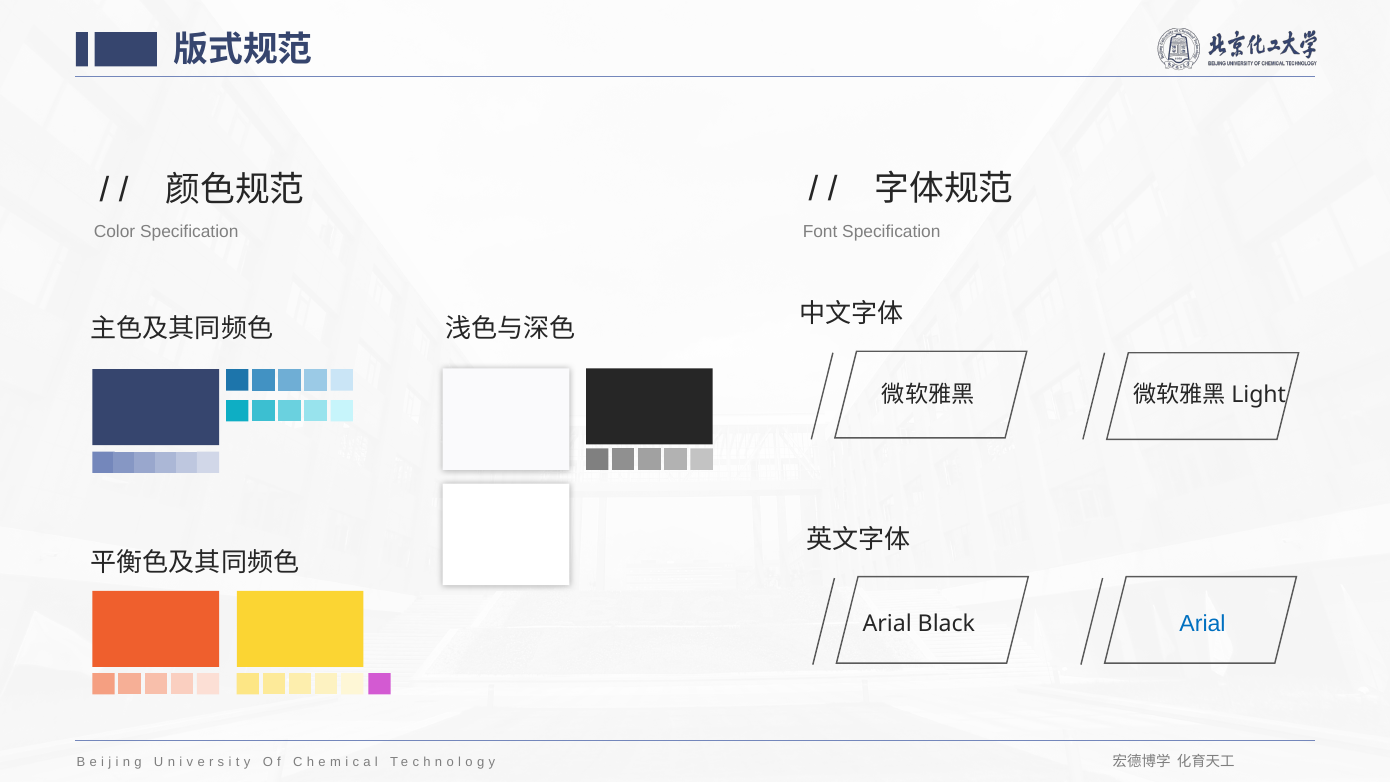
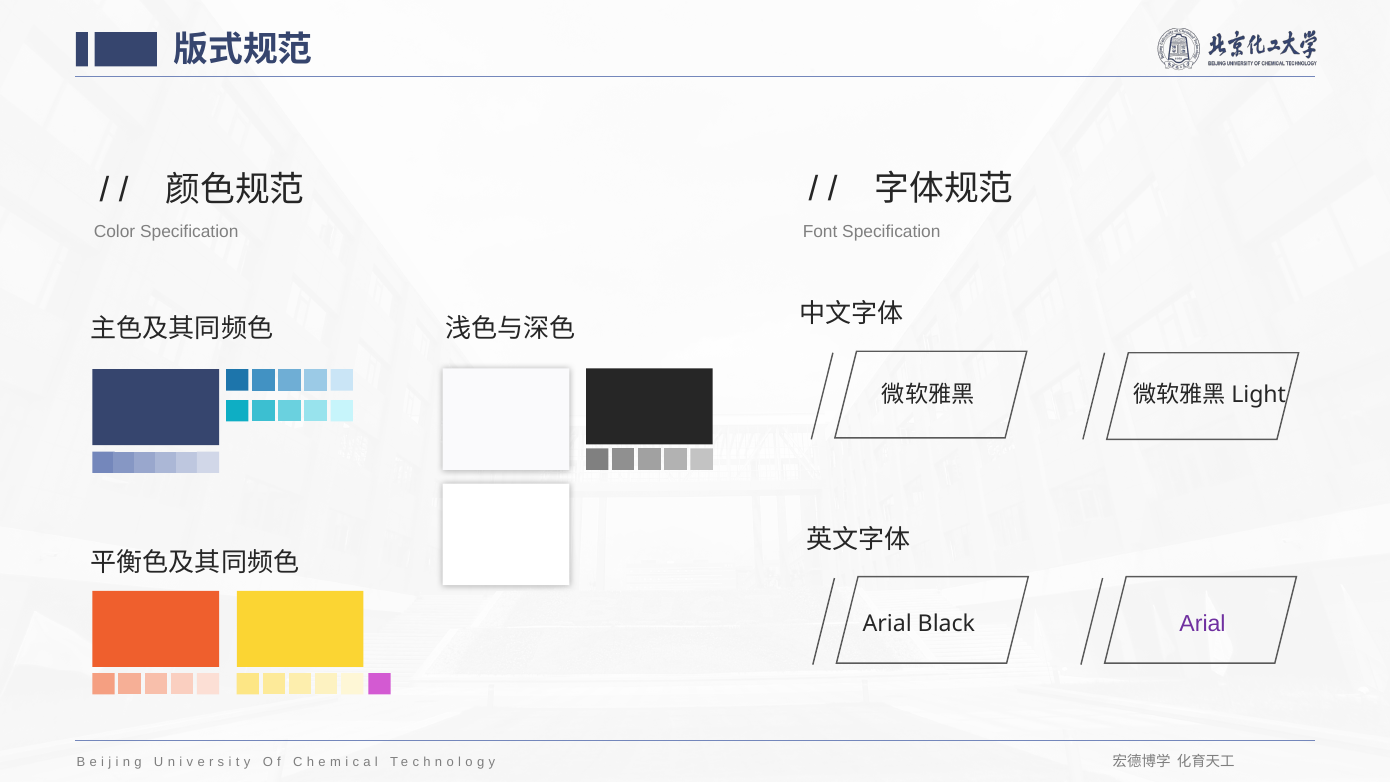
Arial at (1203, 623) colour: blue -> purple
